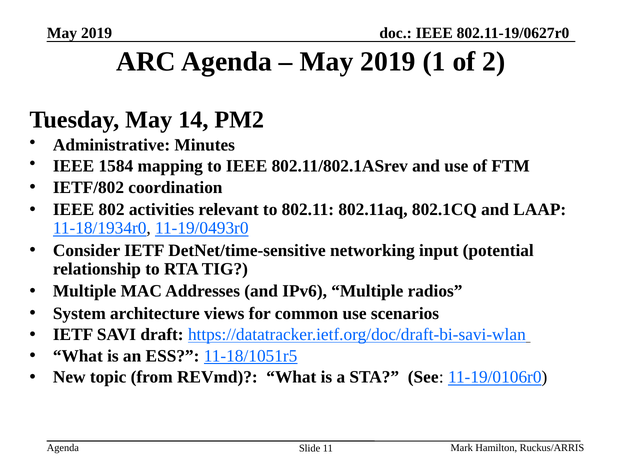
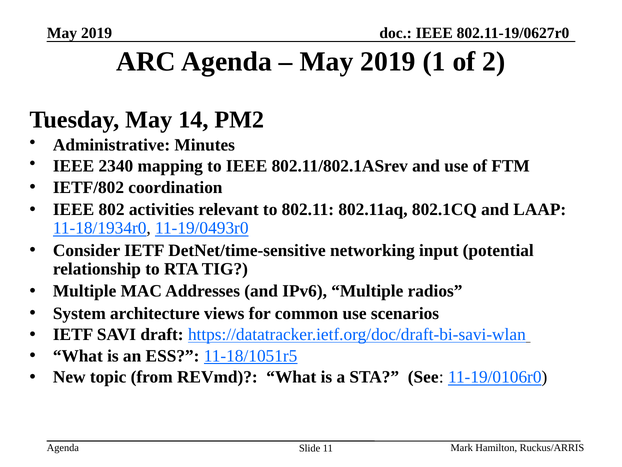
1584: 1584 -> 2340
